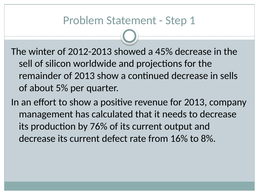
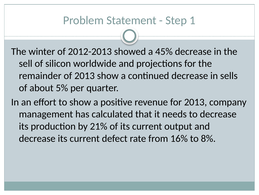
76%: 76% -> 21%
